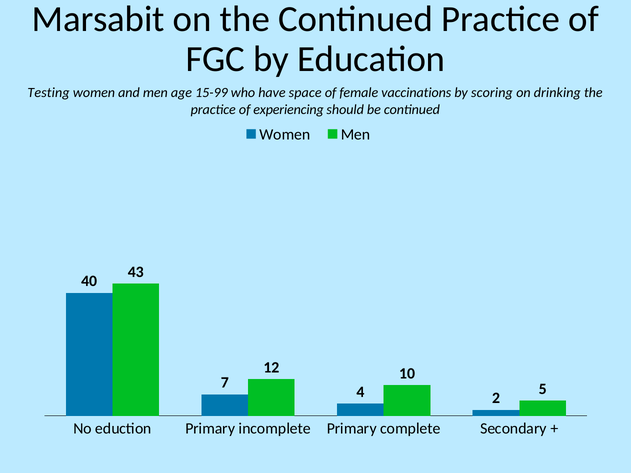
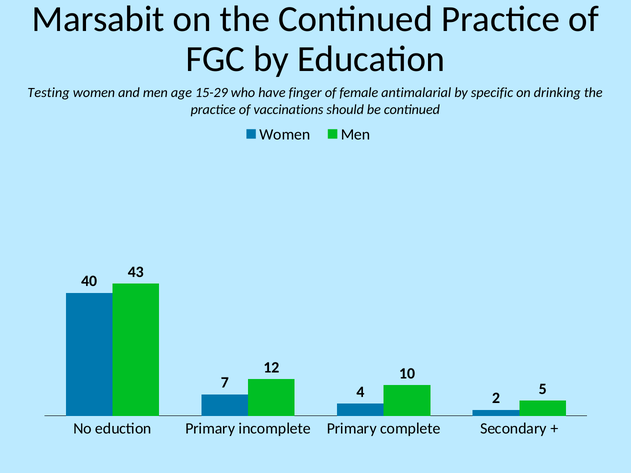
15-99: 15-99 -> 15-29
space: space -> finger
vaccinations: vaccinations -> antimalarial
scoring: scoring -> specific
experiencing: experiencing -> vaccinations
